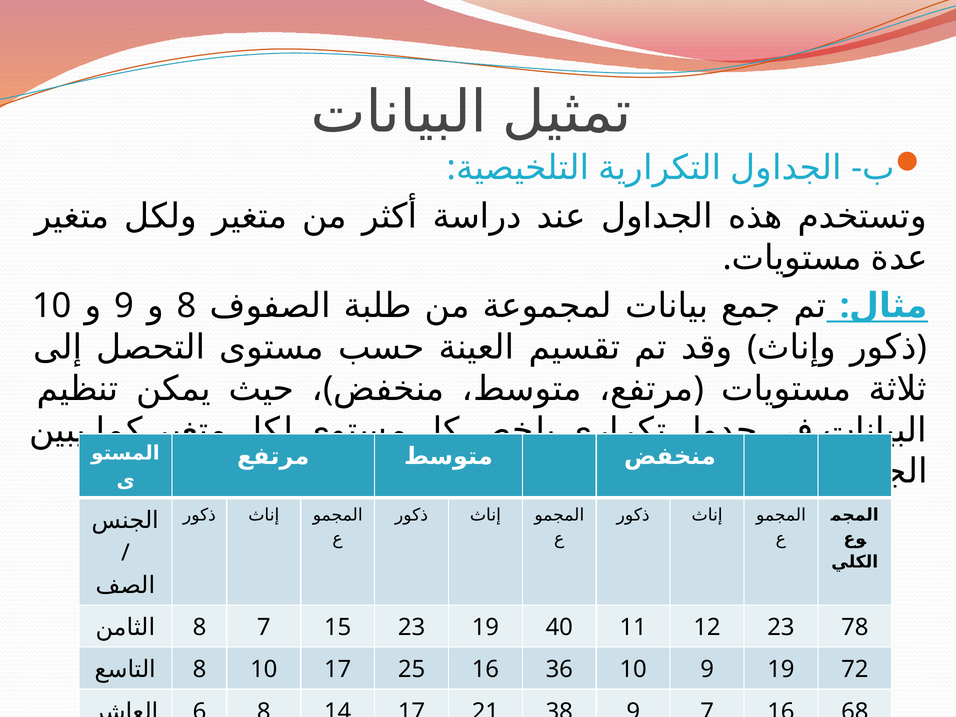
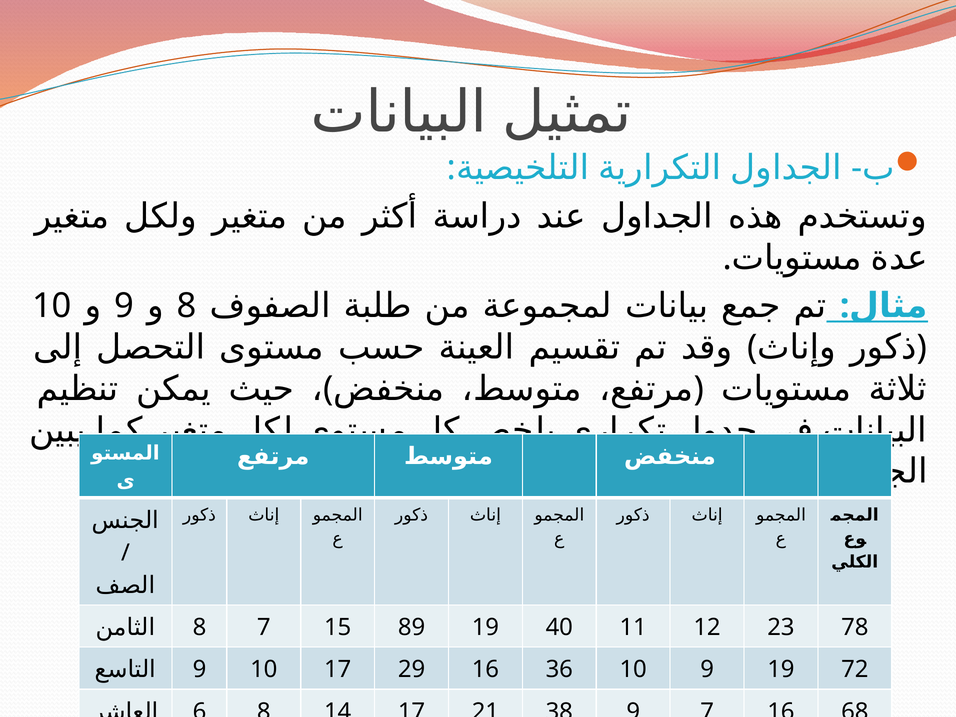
15 23: 23 -> 89
8 at (200, 670): 8 -> 9
17 25: 25 -> 29
